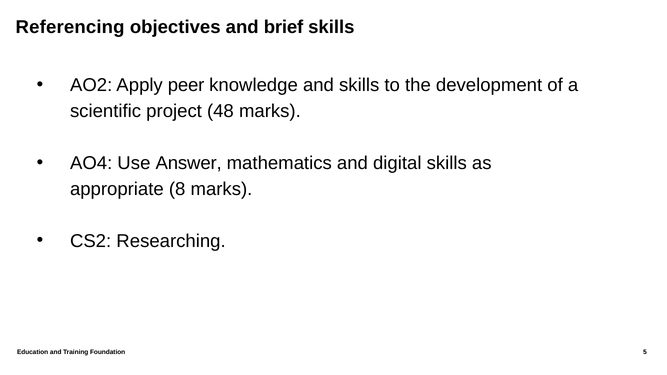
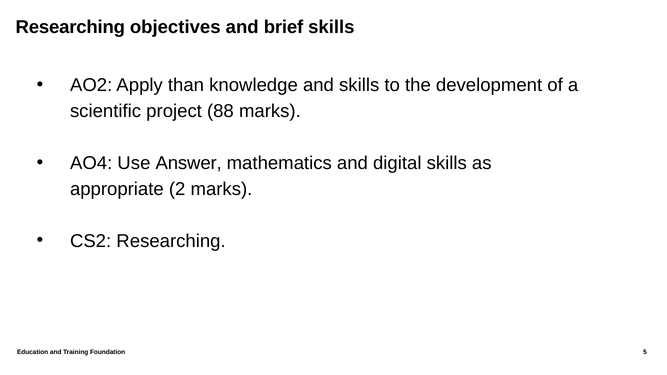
Referencing at (70, 27): Referencing -> Researching
peer: peer -> than
48: 48 -> 88
8: 8 -> 2
